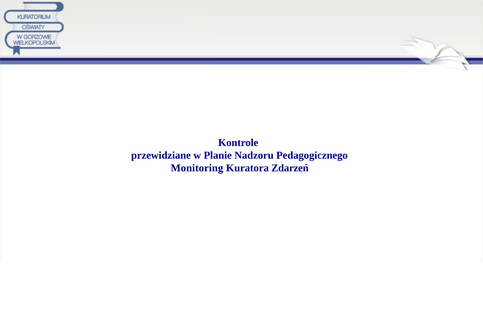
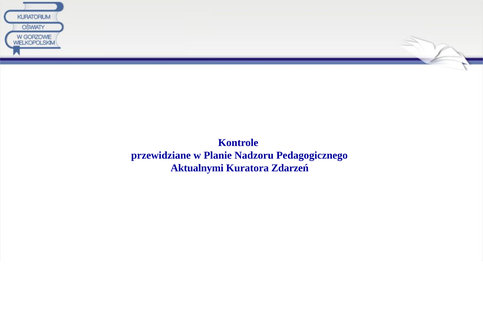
Monitoring: Monitoring -> Aktualnymi
